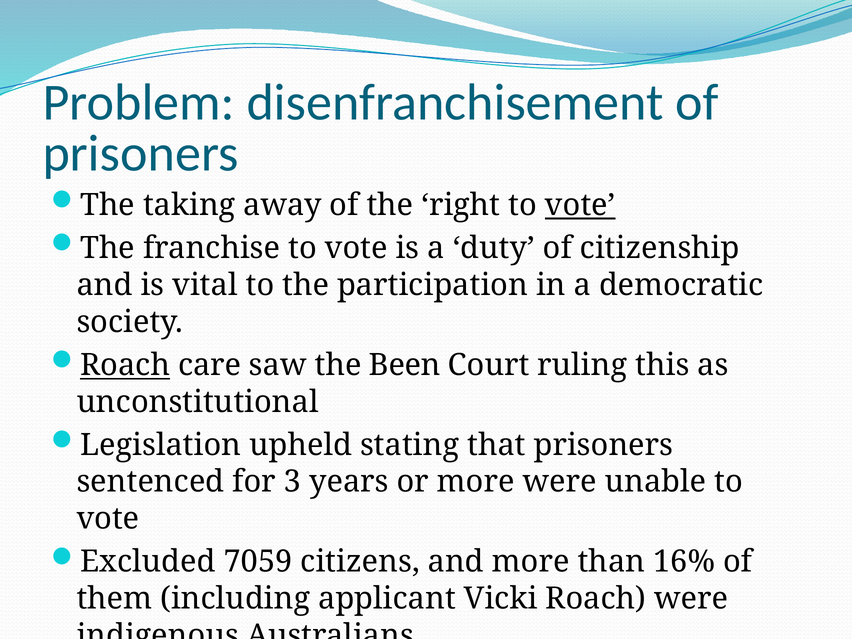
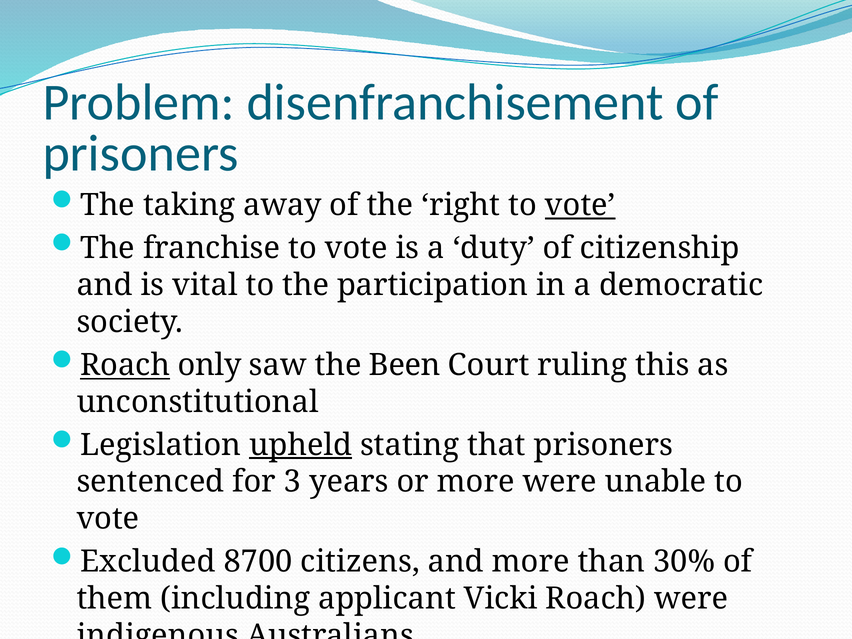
care: care -> only
upheld underline: none -> present
7059: 7059 -> 8700
16%: 16% -> 30%
